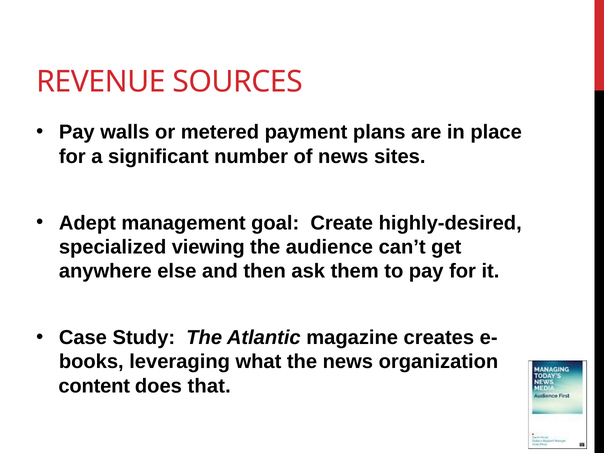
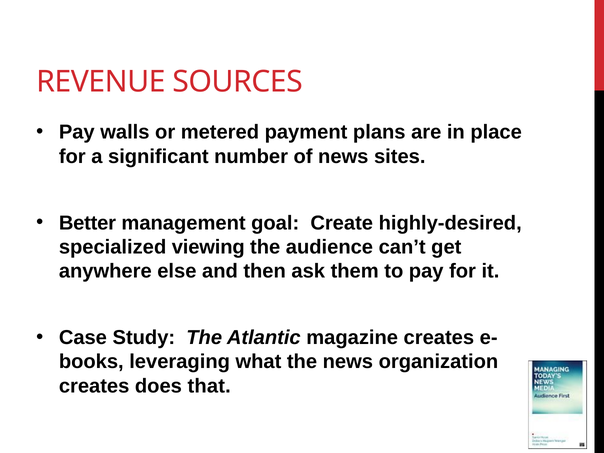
Adept: Adept -> Better
content at (94, 386): content -> creates
